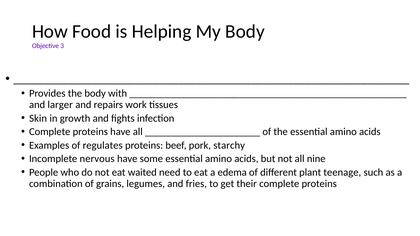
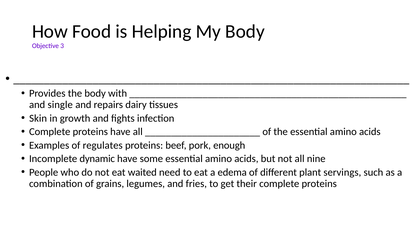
larger: larger -> single
work: work -> dairy
starchy: starchy -> enough
nervous: nervous -> dynamic
teenage: teenage -> servings
